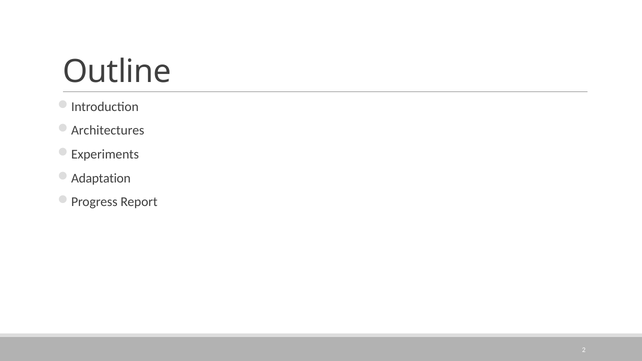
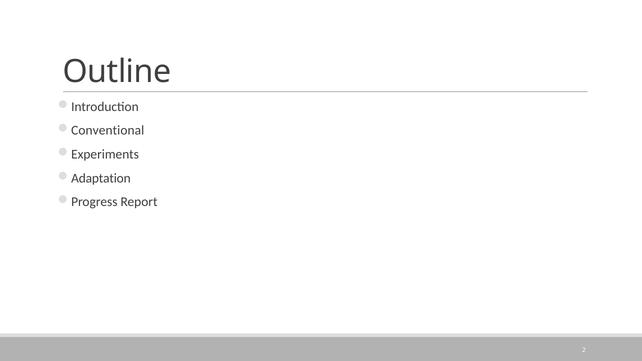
Architectures: Architectures -> Conventional
